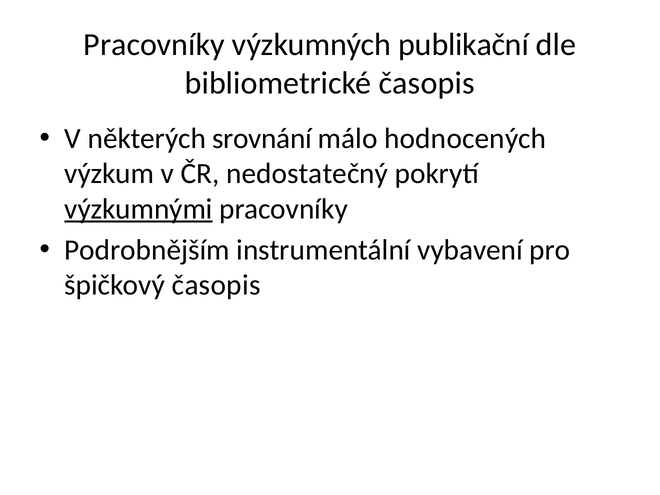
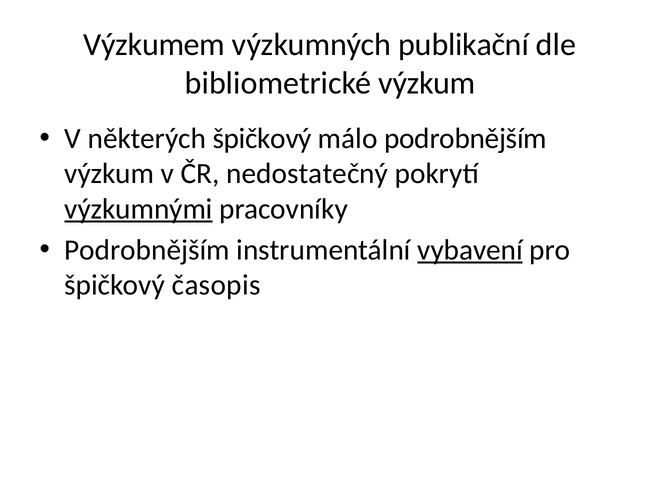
Pracovníky at (154, 45): Pracovníky -> Výzkumem
bibliometrické časopis: časopis -> výzkum
některých srovnání: srovnání -> špičkový
málo hodnocených: hodnocených -> podrobnějším
vybavení underline: none -> present
